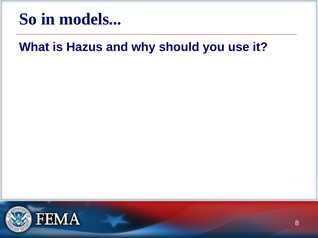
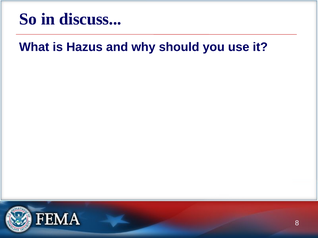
models: models -> discuss
